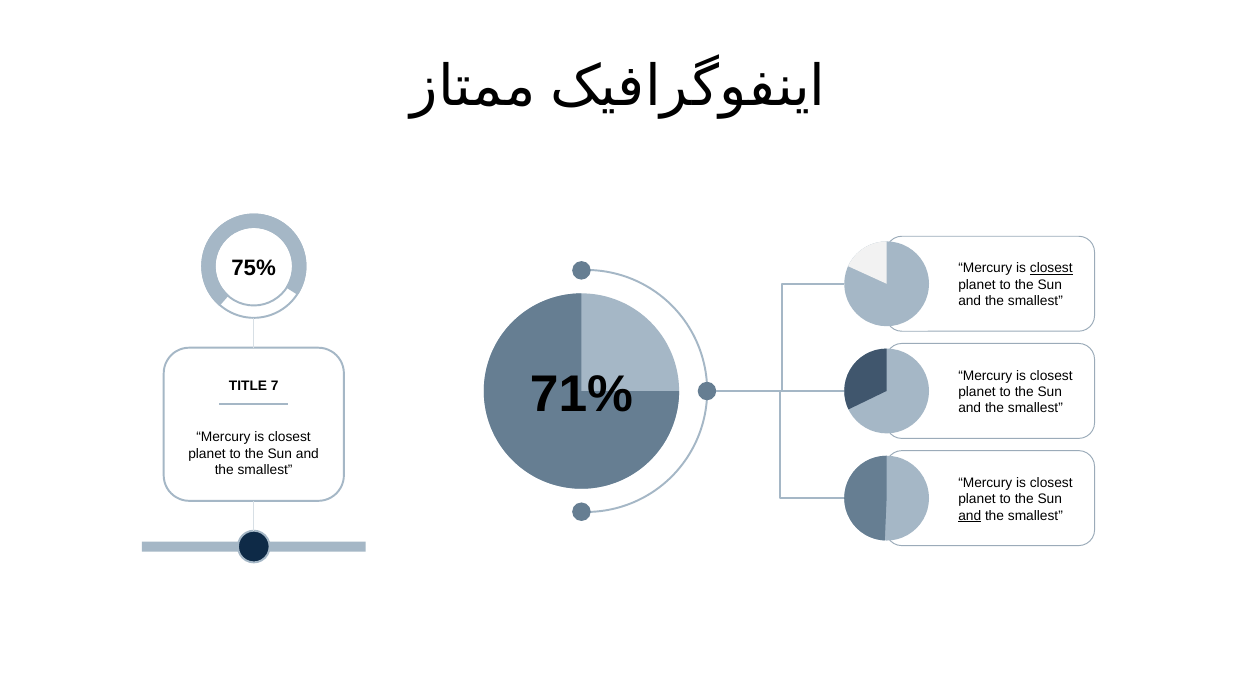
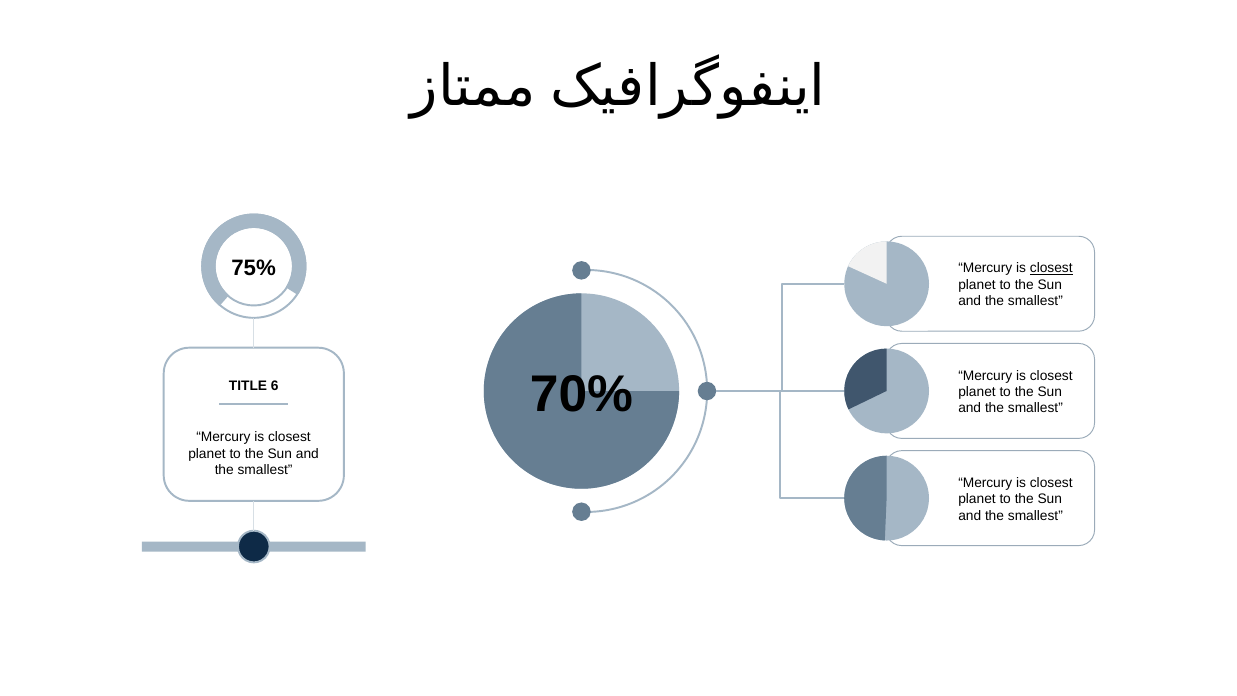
71%: 71% -> 70%
7: 7 -> 6
and at (970, 515) underline: present -> none
